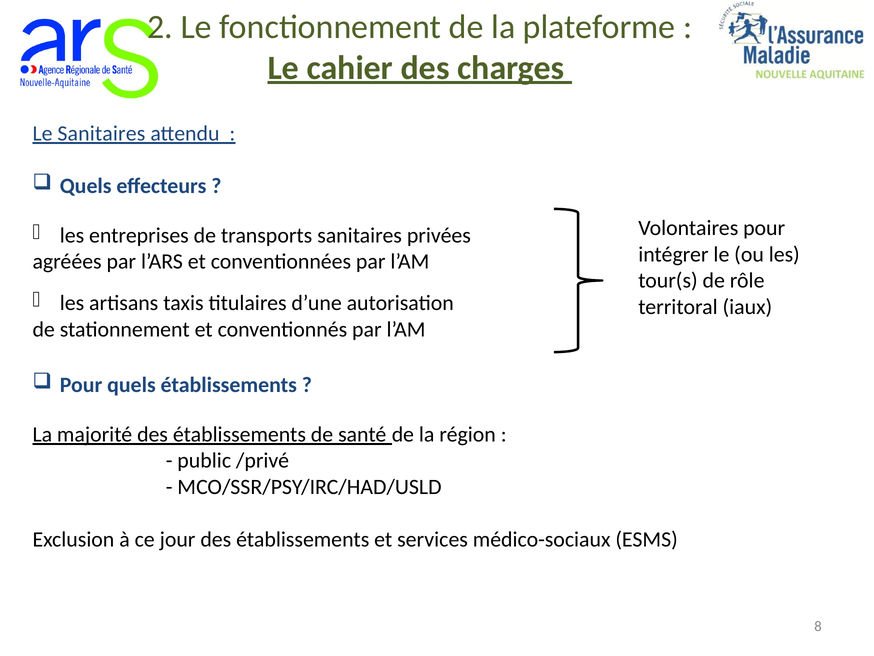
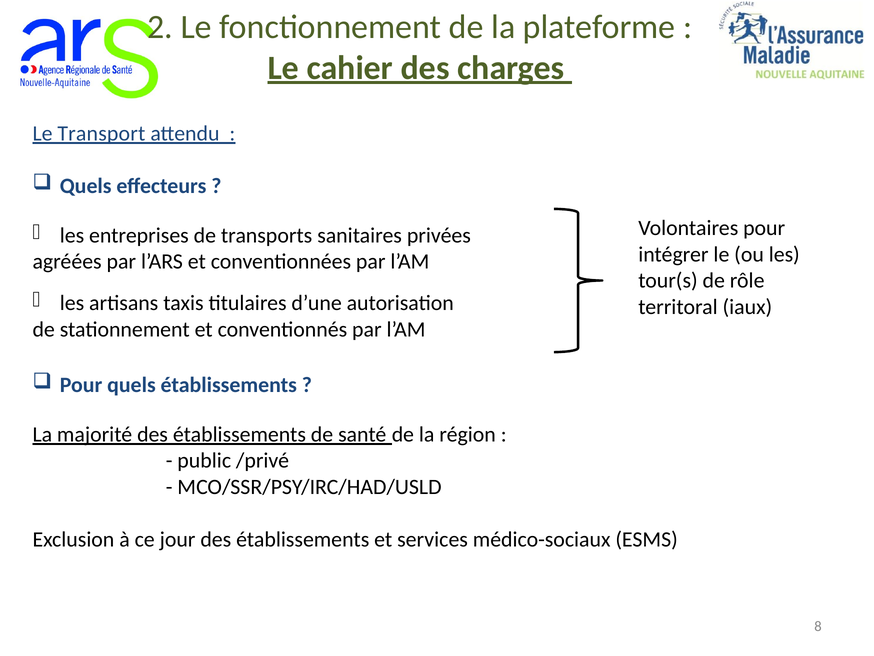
Le Sanitaires: Sanitaires -> Transport
